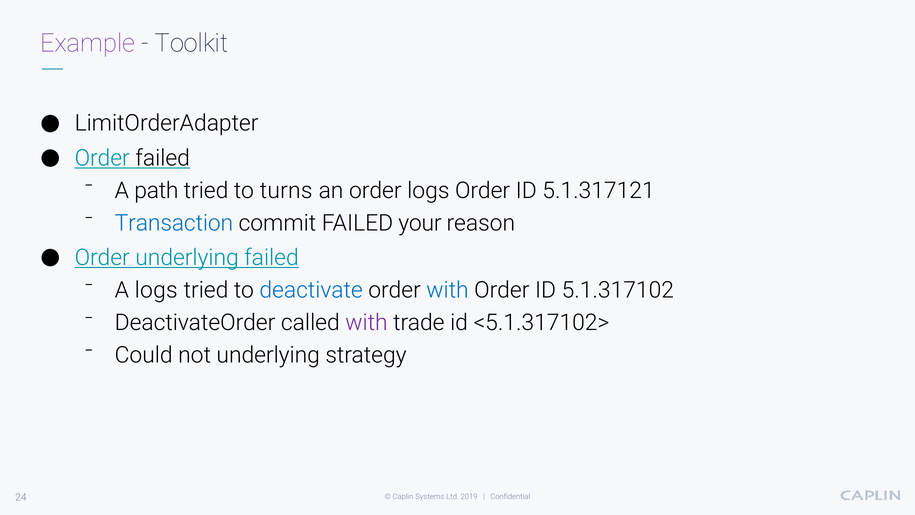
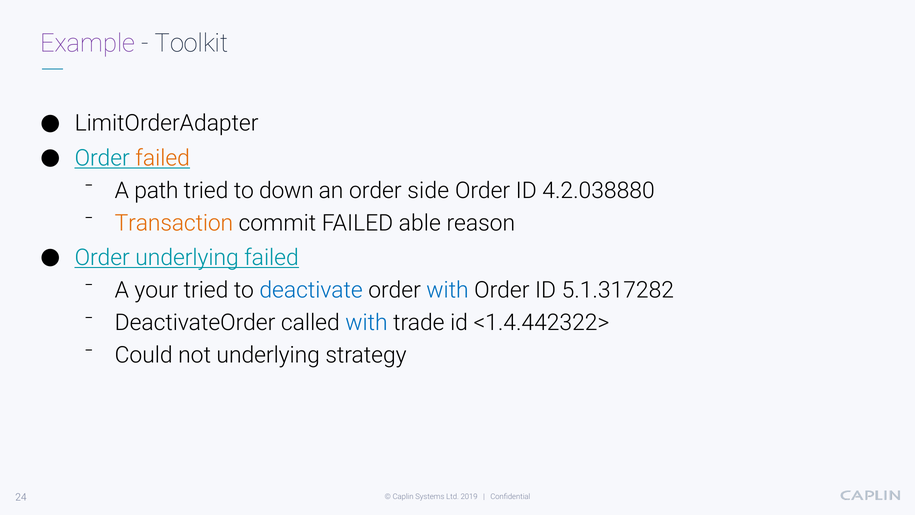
failed at (163, 158) colour: black -> orange
turns: turns -> down
order logs: logs -> side
5.1.317121: 5.1.317121 -> 4.2.038880
Transaction colour: blue -> orange
your: your -> able
A logs: logs -> your
5.1.317102: 5.1.317102 -> 5.1.317282
with at (366, 323) colour: purple -> blue
<5.1.317102>: <5.1.317102> -> <1.4.442322>
